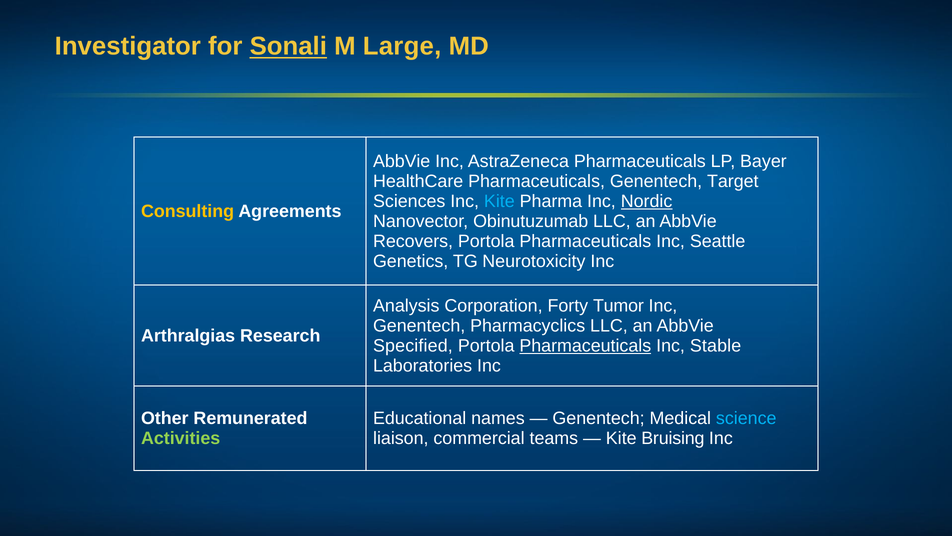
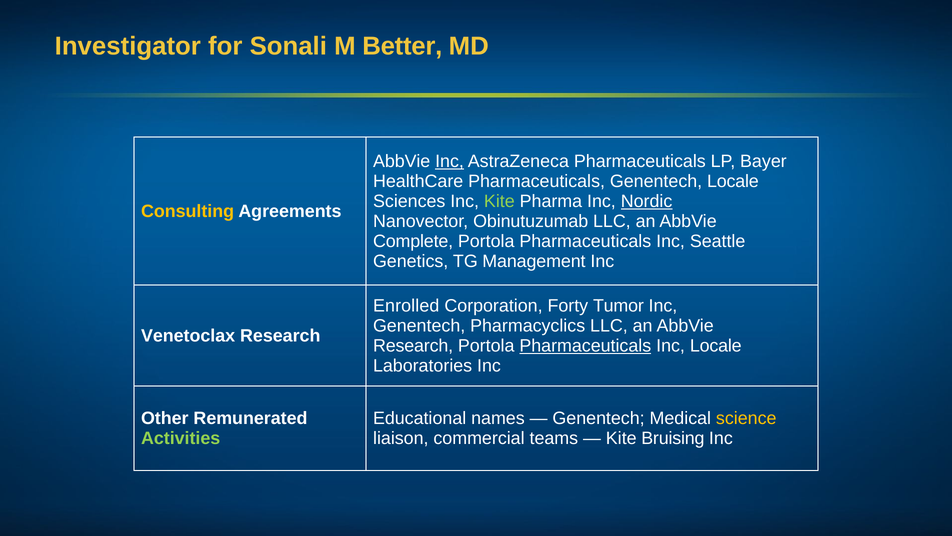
Sonali underline: present -> none
Large: Large -> Better
Inc at (450, 161) underline: none -> present
Genentech Target: Target -> Locale
Kite at (499, 201) colour: light blue -> light green
Recovers: Recovers -> Complete
Neurotoxicity: Neurotoxicity -> Management
Analysis: Analysis -> Enrolled
Arthralgias: Arthralgias -> Venetoclax
Specified at (413, 345): Specified -> Research
Inc Stable: Stable -> Locale
science colour: light blue -> yellow
